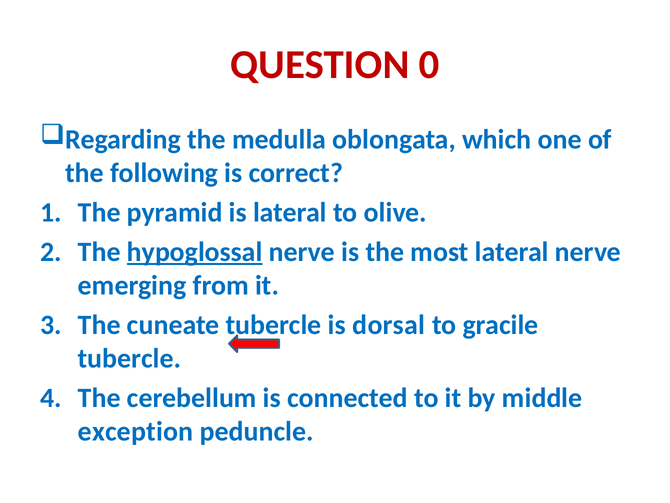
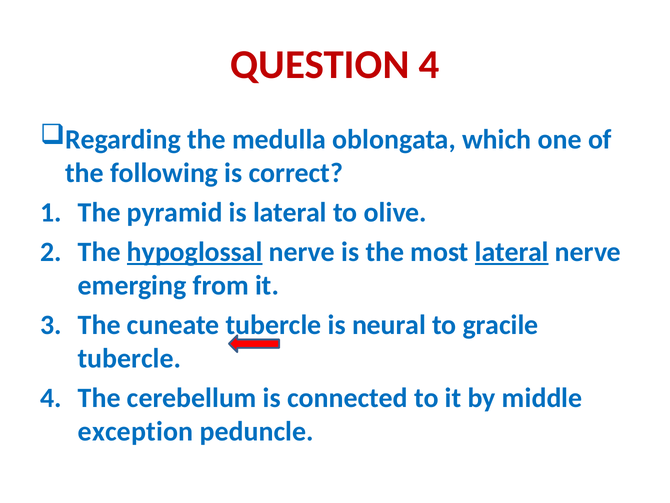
QUESTION 0: 0 -> 4
lateral at (512, 252) underline: none -> present
dorsal: dorsal -> neural
